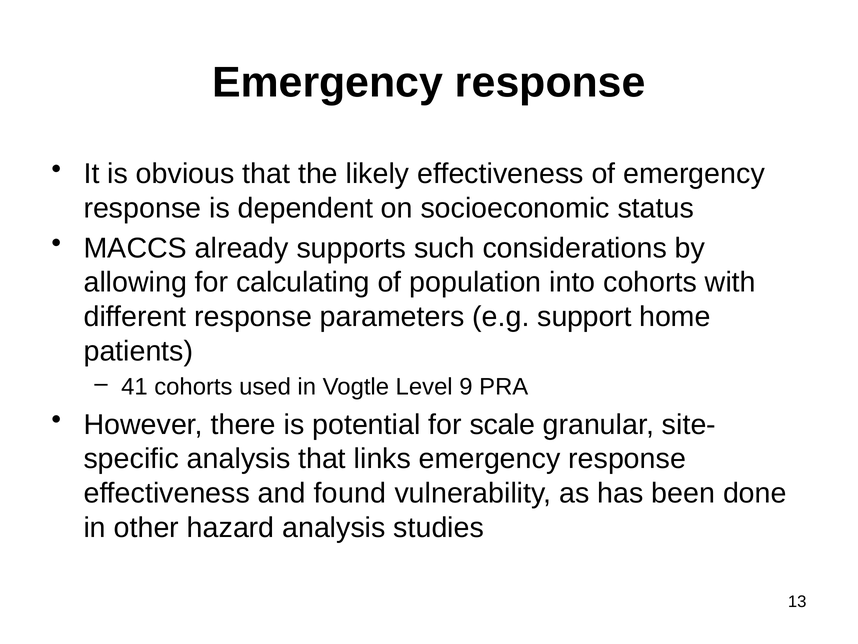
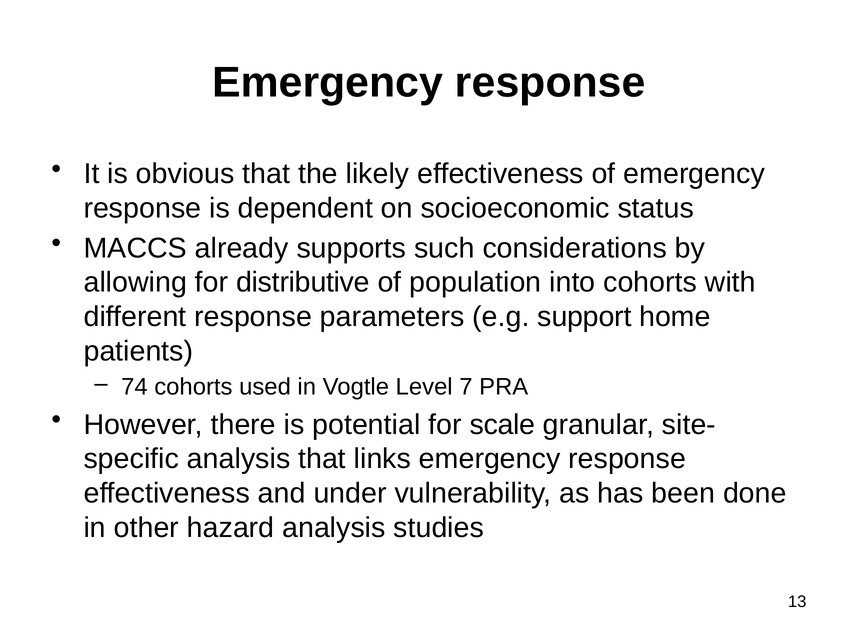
calculating: calculating -> distributive
41: 41 -> 74
9: 9 -> 7
found: found -> under
